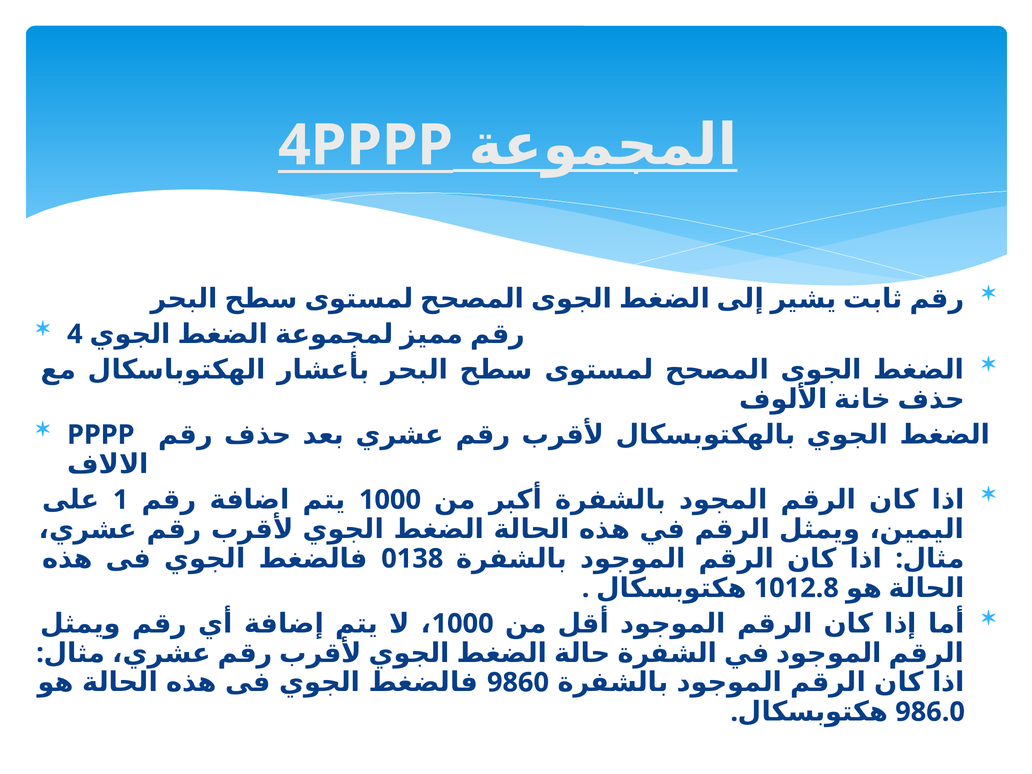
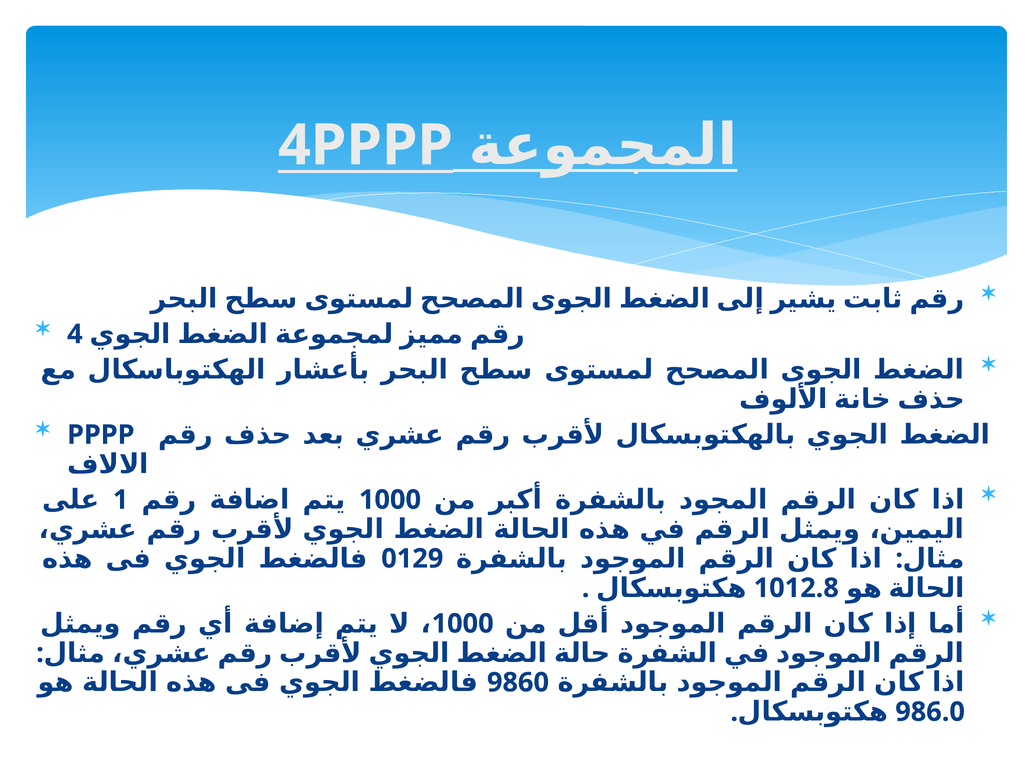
0138: 0138 -> 0129
